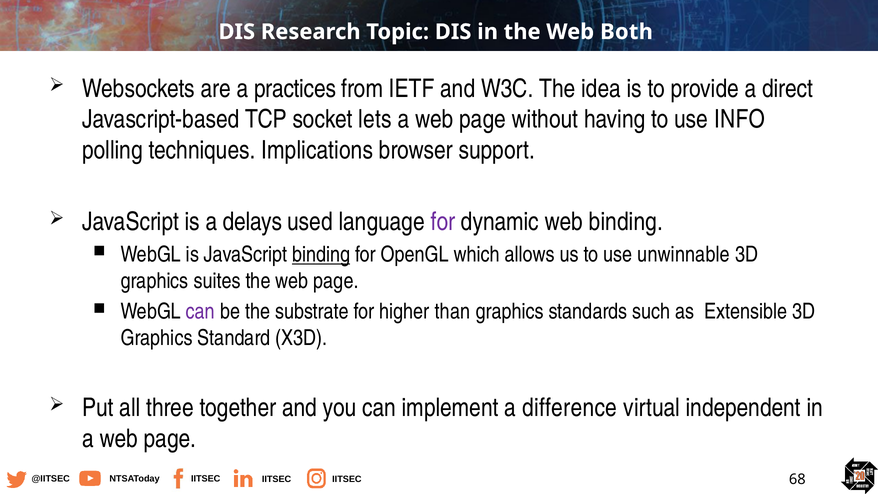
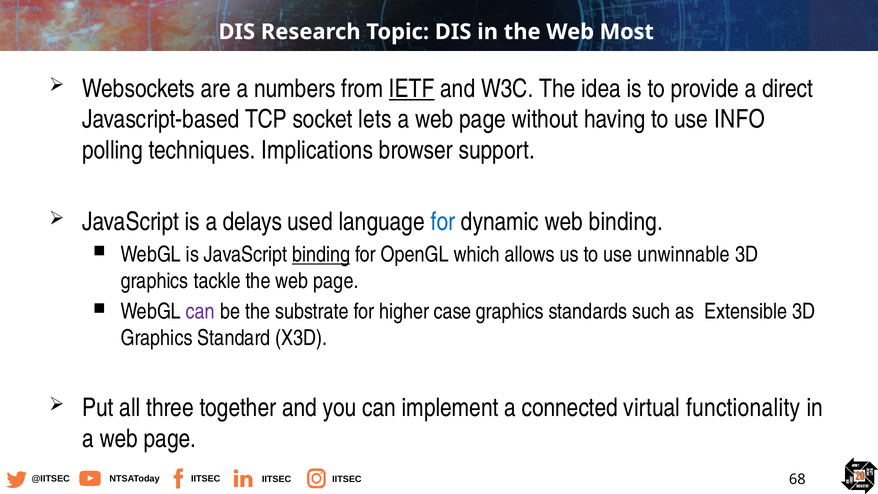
Both: Both -> Most
practices: practices -> numbers
IETF underline: none -> present
for at (443, 222) colour: purple -> blue
suites: suites -> tackle
than: than -> case
difference: difference -> connected
independent: independent -> functionality
